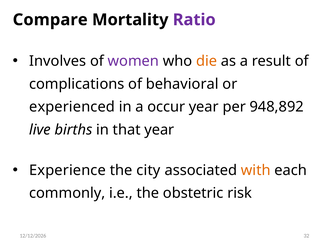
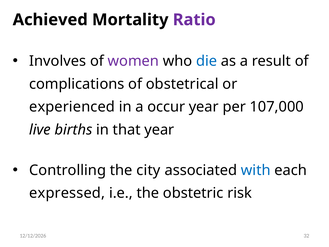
Compare: Compare -> Achieved
die colour: orange -> blue
behavioral: behavioral -> obstetrical
948,892: 948,892 -> 107,000
Experience: Experience -> Controlling
with colour: orange -> blue
commonly: commonly -> expressed
